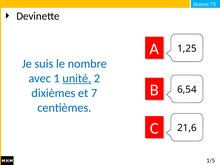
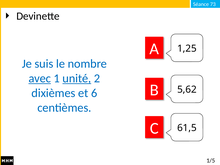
avec underline: none -> present
6,54: 6,54 -> 5,62
7: 7 -> 6
21,6: 21,6 -> 61,5
